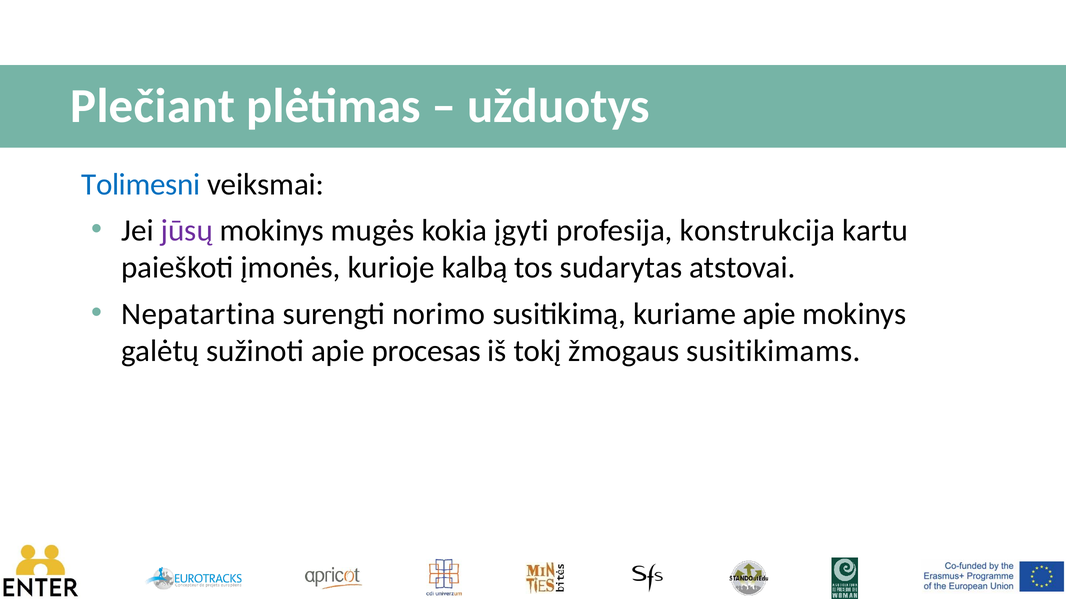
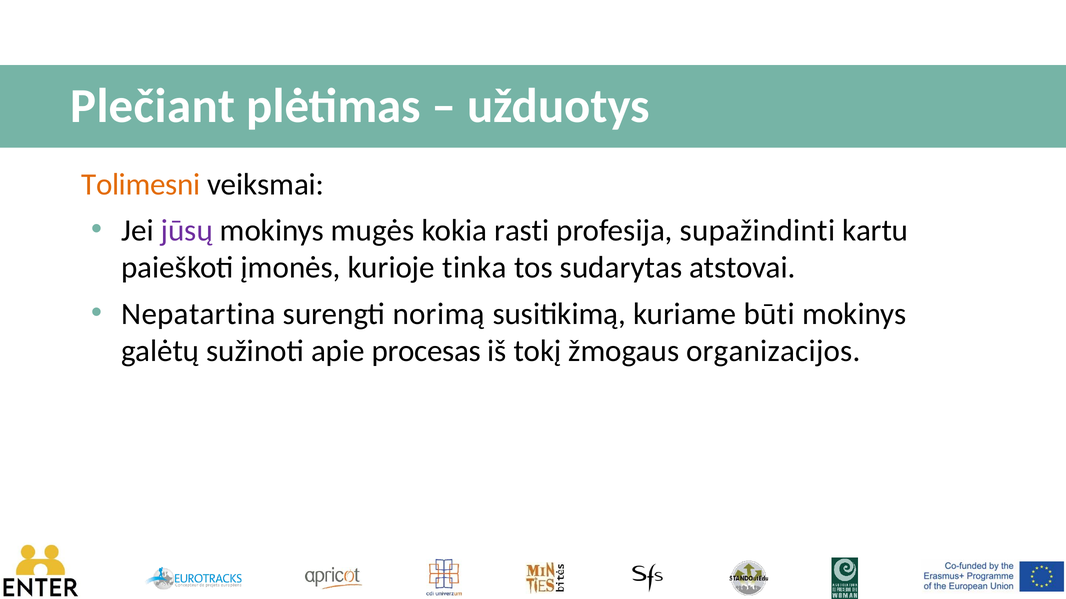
Tolimesni colour: blue -> orange
įgyti: įgyti -> rasti
konstrukcija: konstrukcija -> supažindinti
kalbą: kalbą -> tinka
norimo: norimo -> norimą
kuriame apie: apie -> būti
susitikimams: susitikimams -> organizacijos
